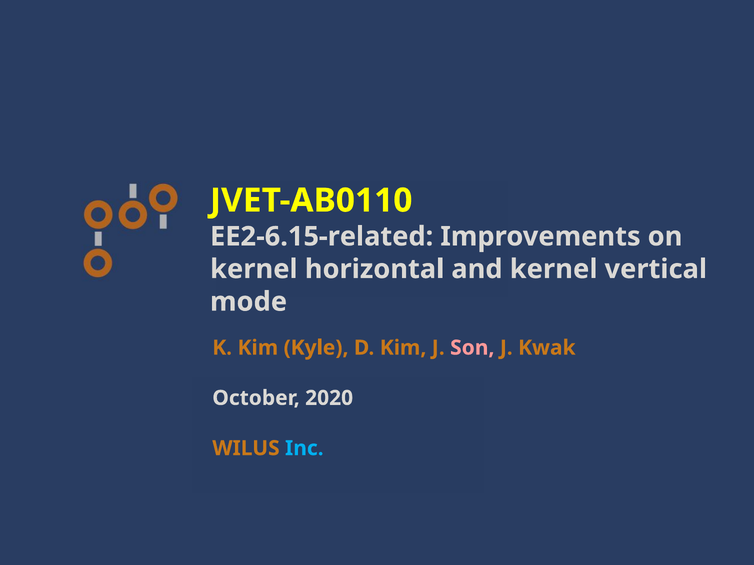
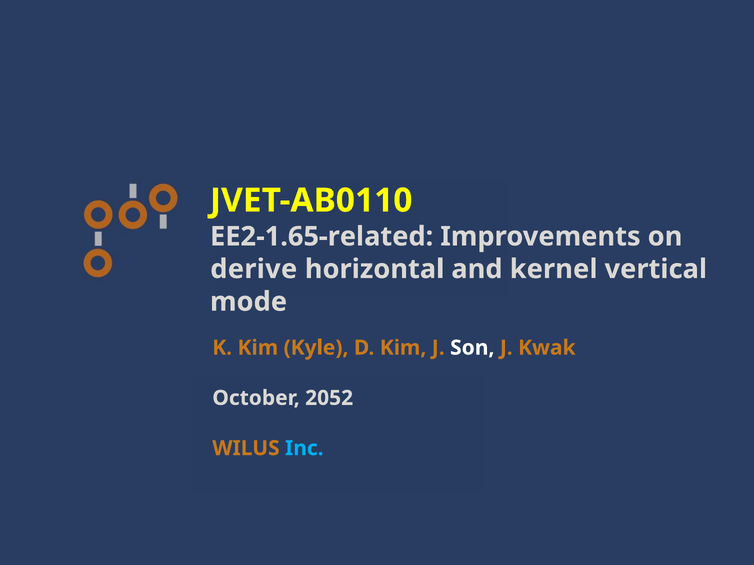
EE2-6.15-related: EE2-6.15-related -> EE2-1.65-related
kernel at (254, 269): kernel -> derive
Son colour: pink -> white
2020: 2020 -> 2052
